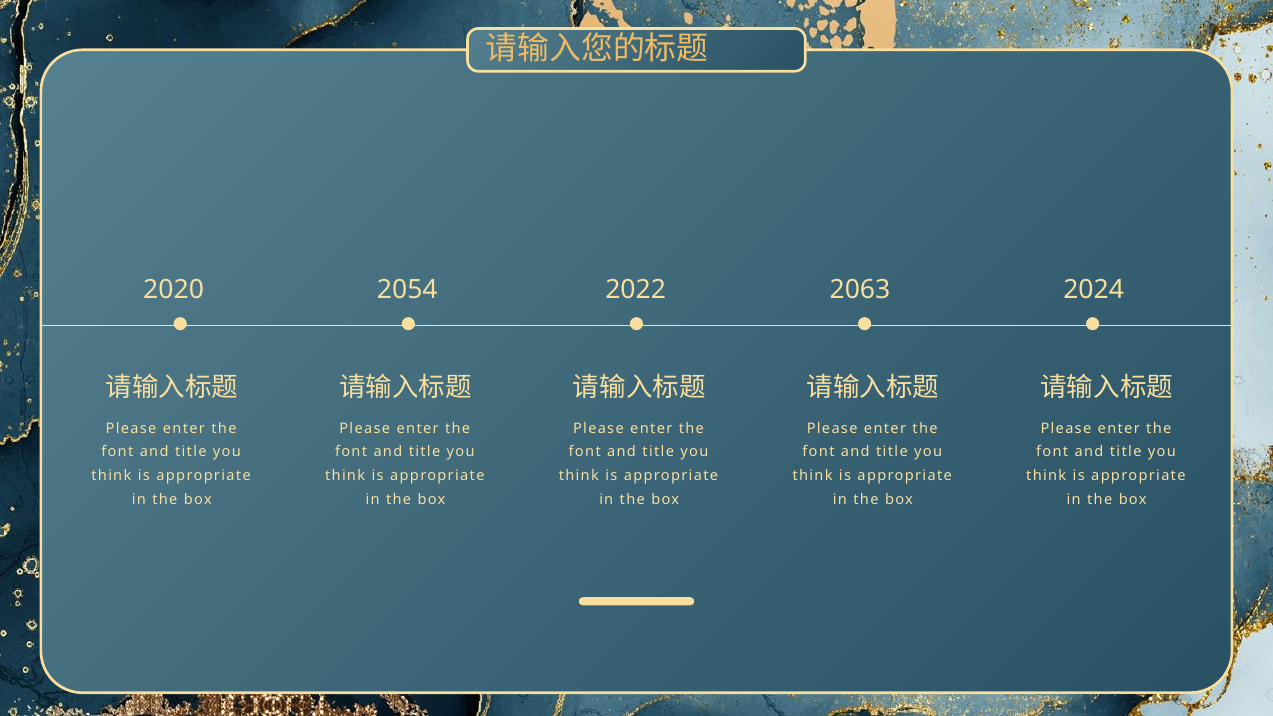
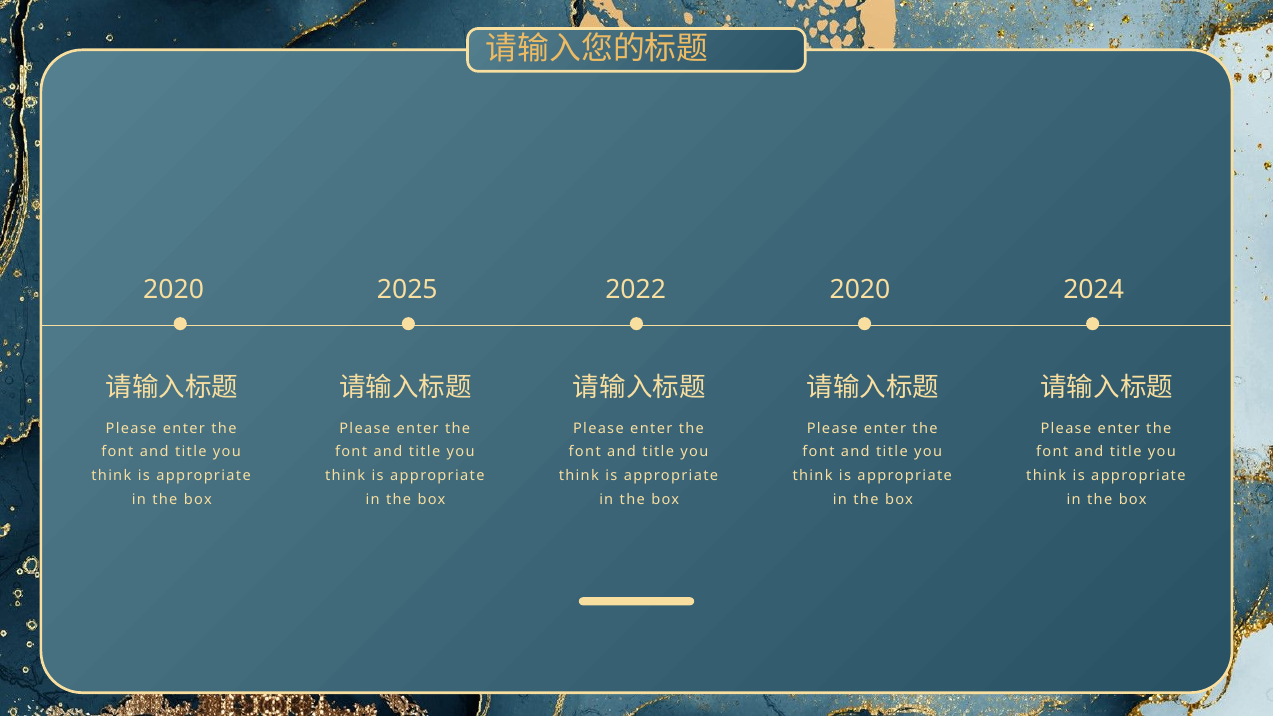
2054: 2054 -> 2025
2022 2063: 2063 -> 2020
